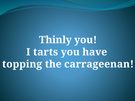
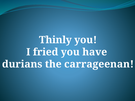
tarts: tarts -> fried
topping: topping -> durians
